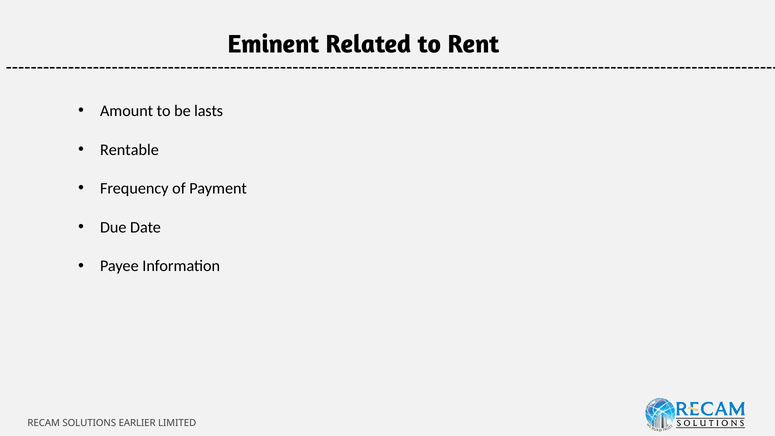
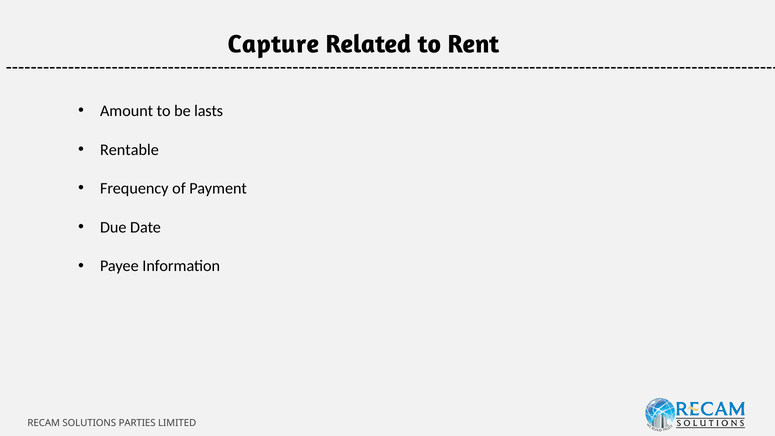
Eminent: Eminent -> Capture
EARLIER: EARLIER -> PARTIES
